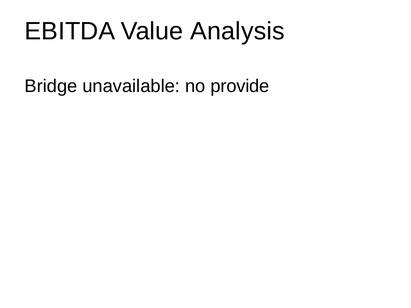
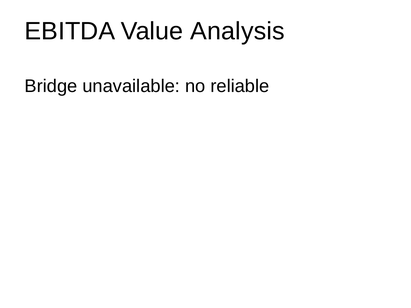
provide: provide -> reliable
